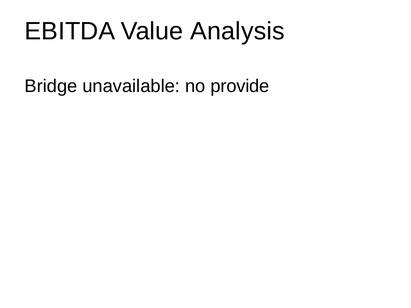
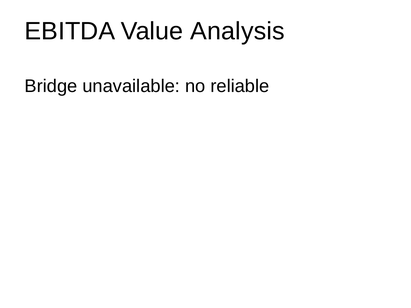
provide: provide -> reliable
